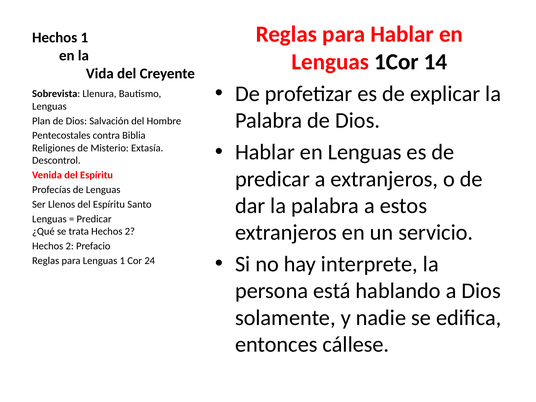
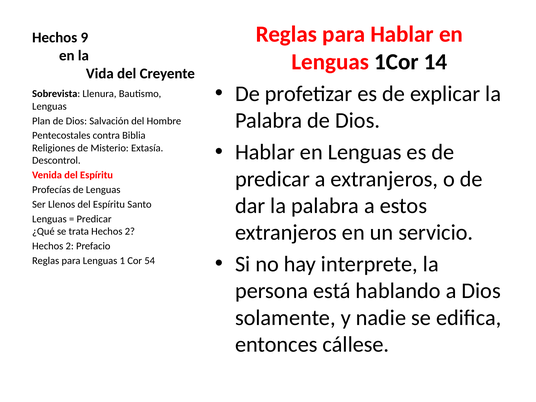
Hechos 1: 1 -> 9
24: 24 -> 54
